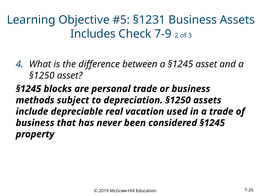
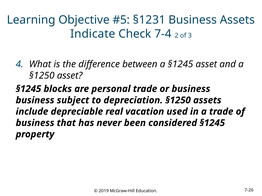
Includes: Includes -> Indicate
7-9: 7-9 -> 7-4
methods at (35, 100): methods -> business
